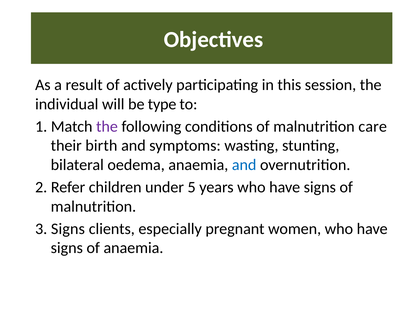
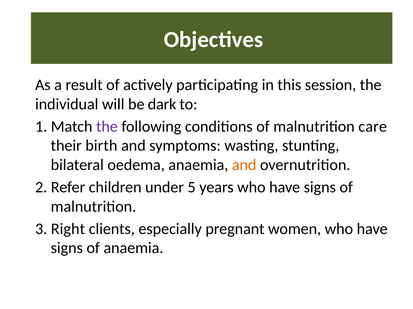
type: type -> dark
and at (244, 165) colour: blue -> orange
3 Signs: Signs -> Right
